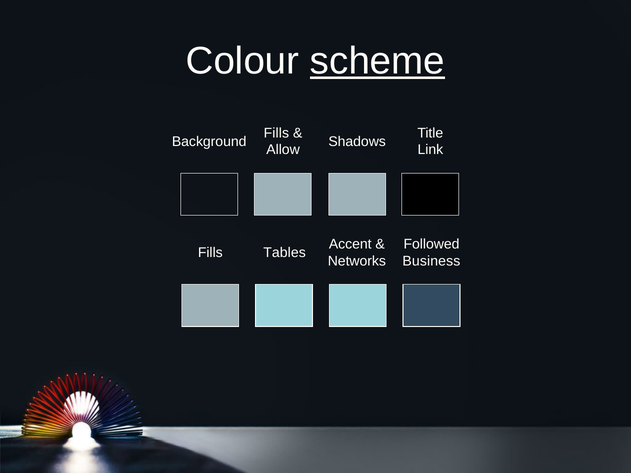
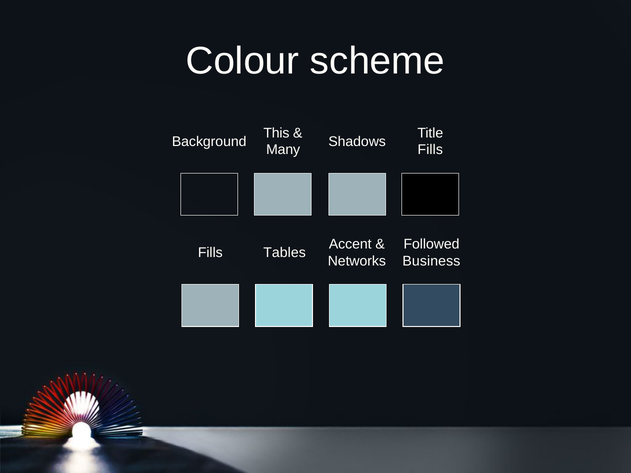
scheme underline: present -> none
Fills at (276, 133): Fills -> This
Allow: Allow -> Many
Link at (430, 150): Link -> Fills
